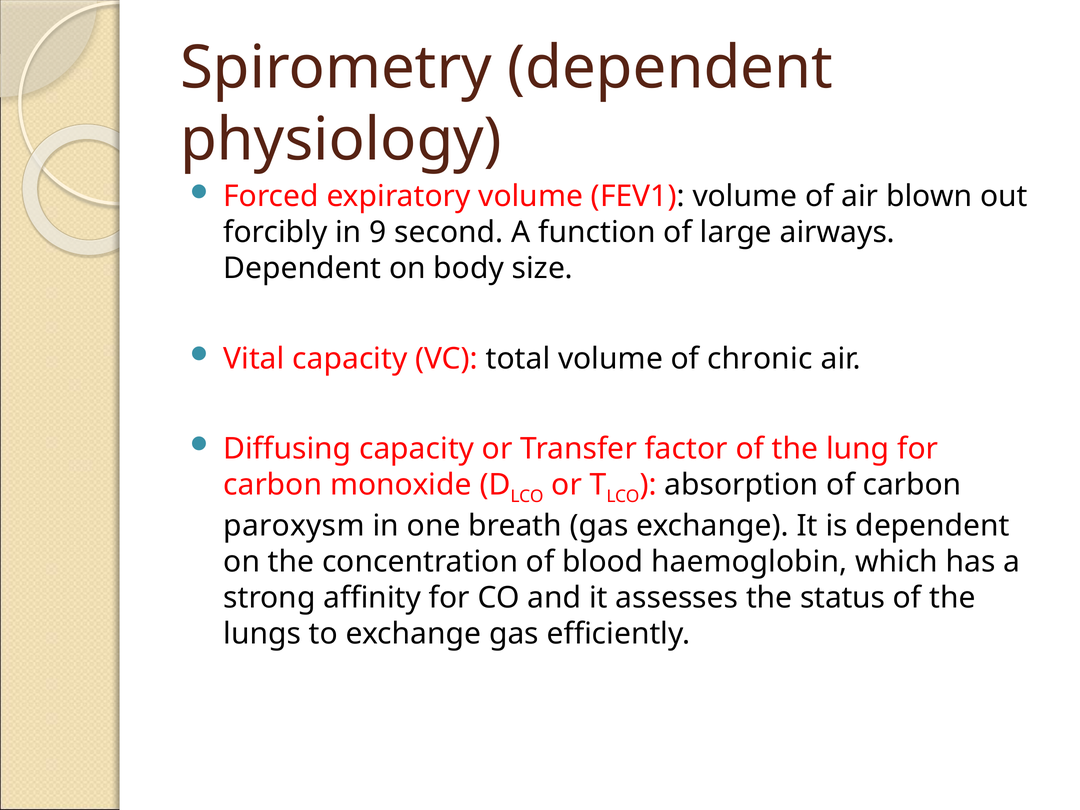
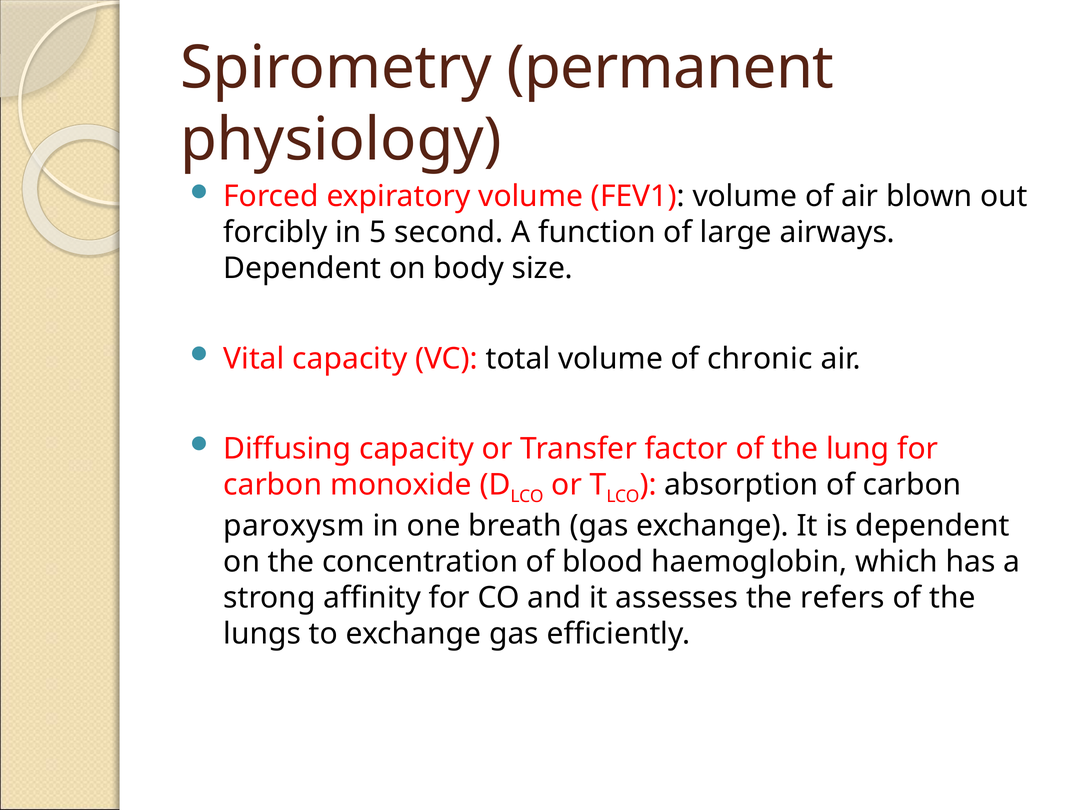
Spirometry dependent: dependent -> permanent
9: 9 -> 5
status: status -> refers
